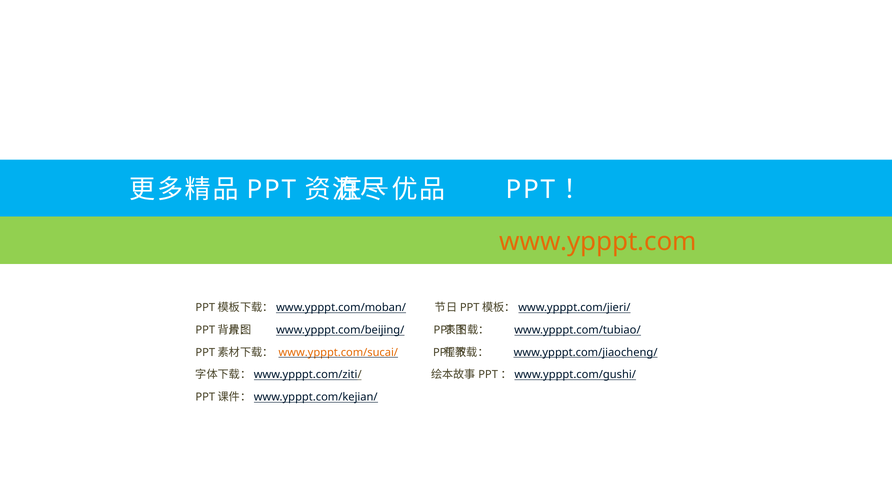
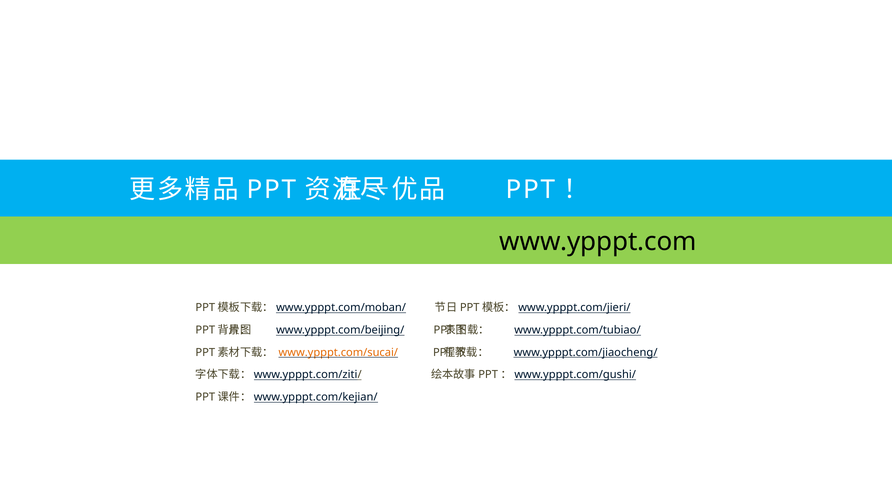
www.ypppt.com colour: orange -> black
